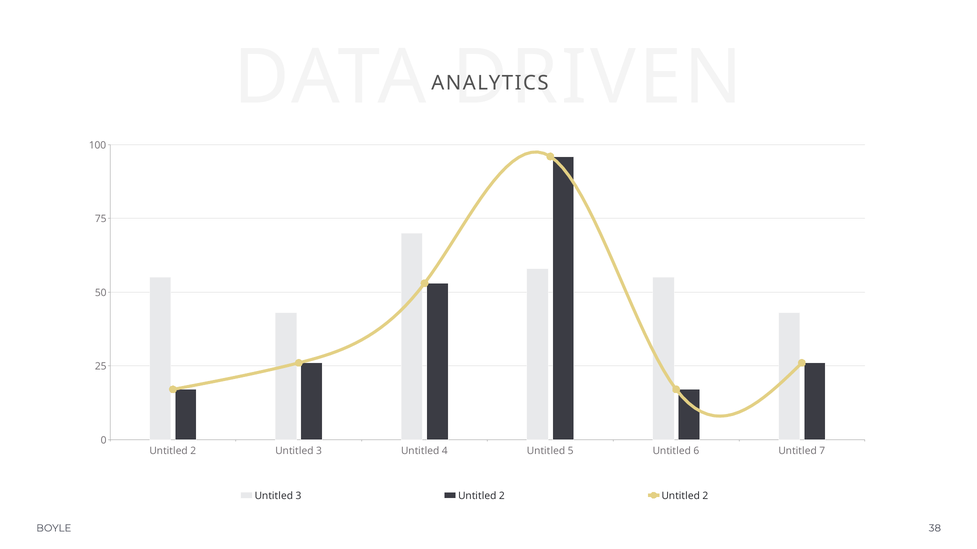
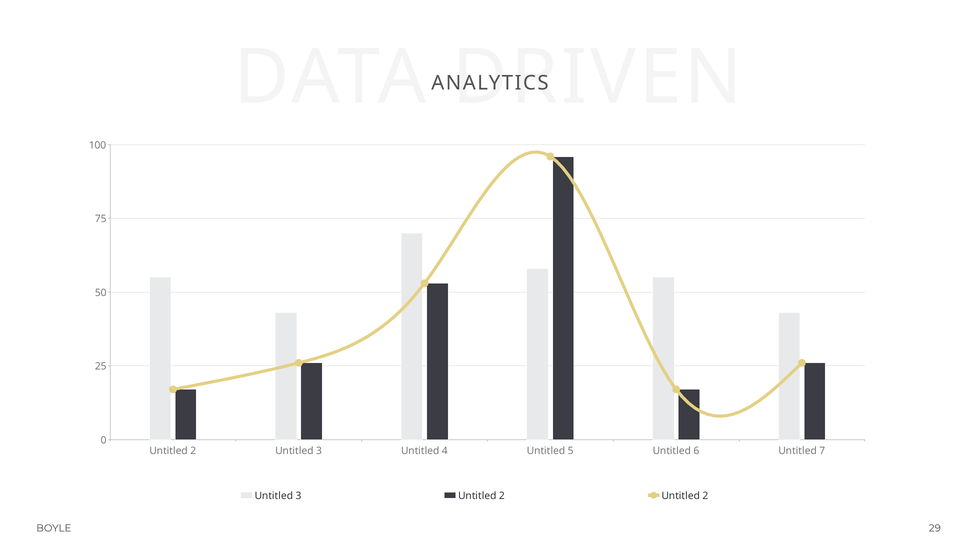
38: 38 -> 29
